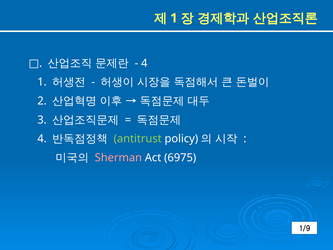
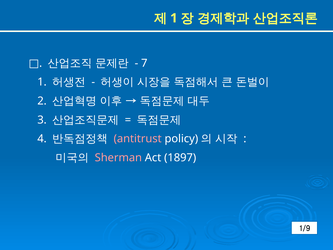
4 at (144, 63): 4 -> 7
antitrust colour: light green -> pink
6975: 6975 -> 1897
